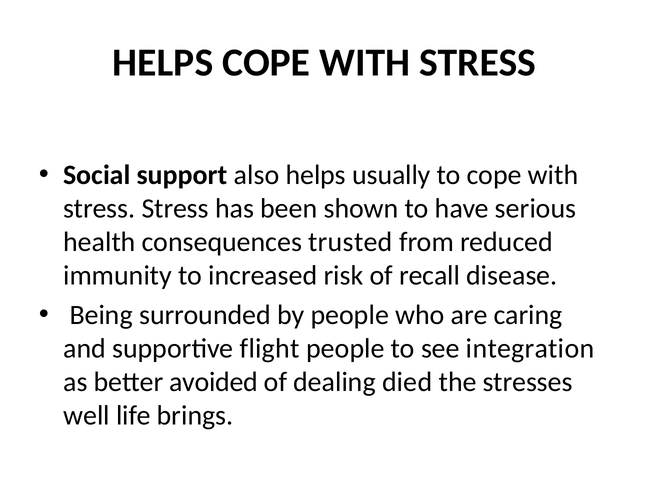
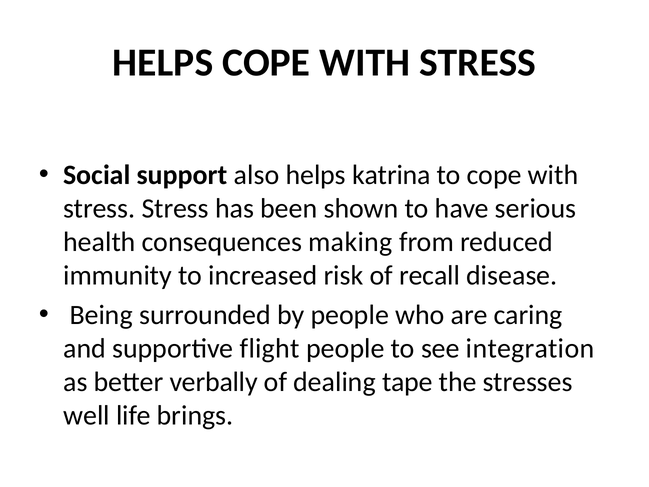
usually: usually -> katrina
trusted: trusted -> making
avoided: avoided -> verbally
died: died -> tape
